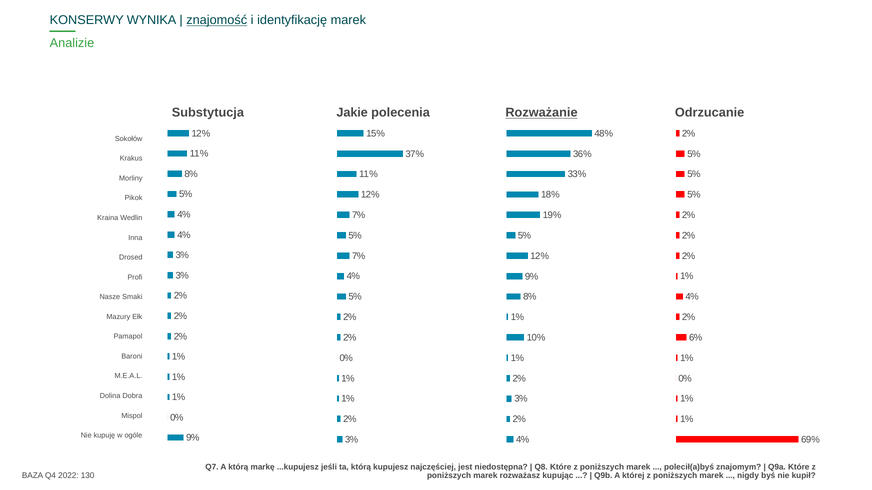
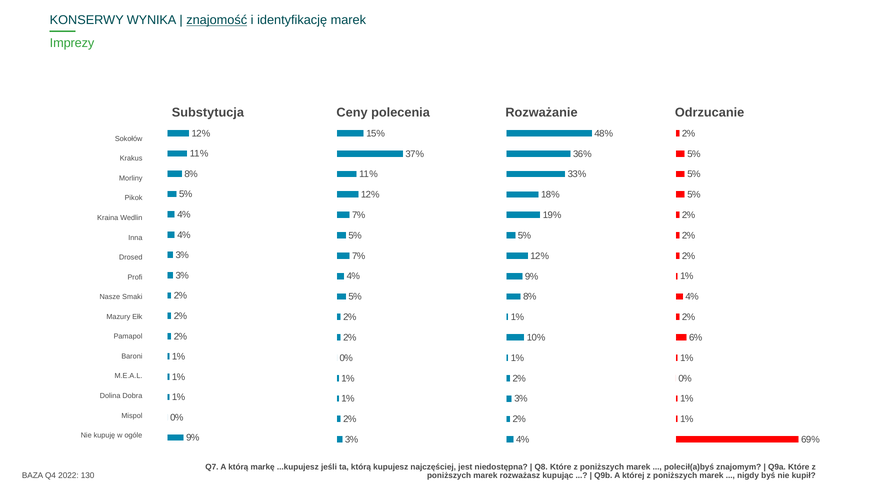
Analizie: Analizie -> Imprezy
Jakie: Jakie -> Ceny
Rozważanie underline: present -> none
